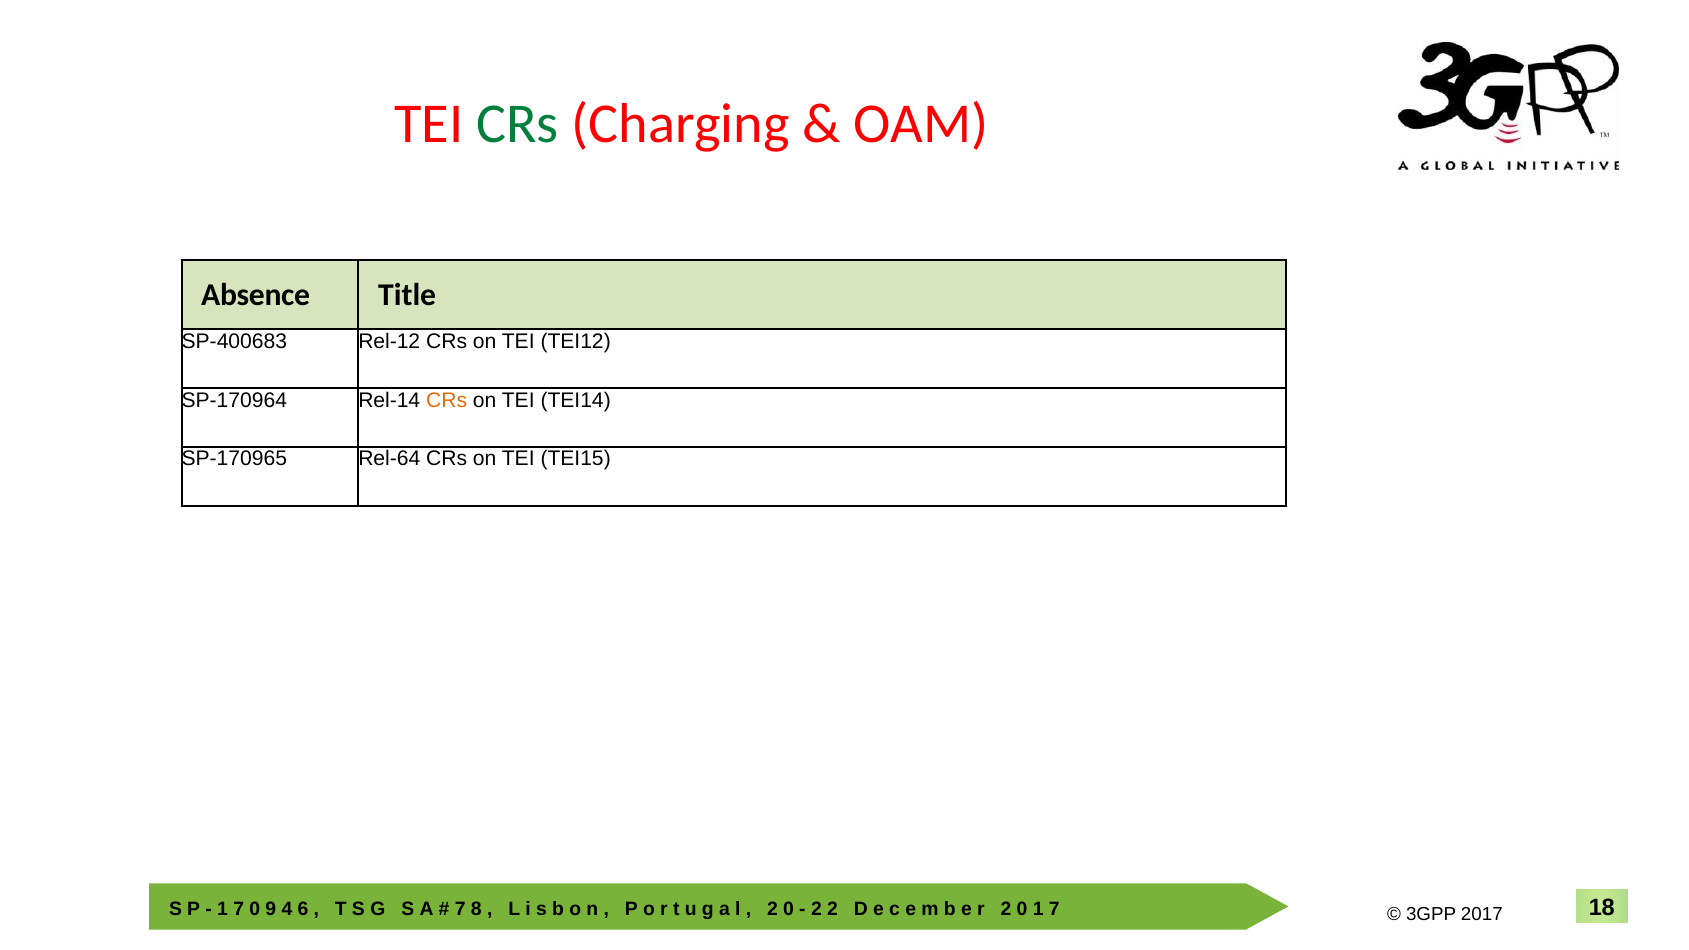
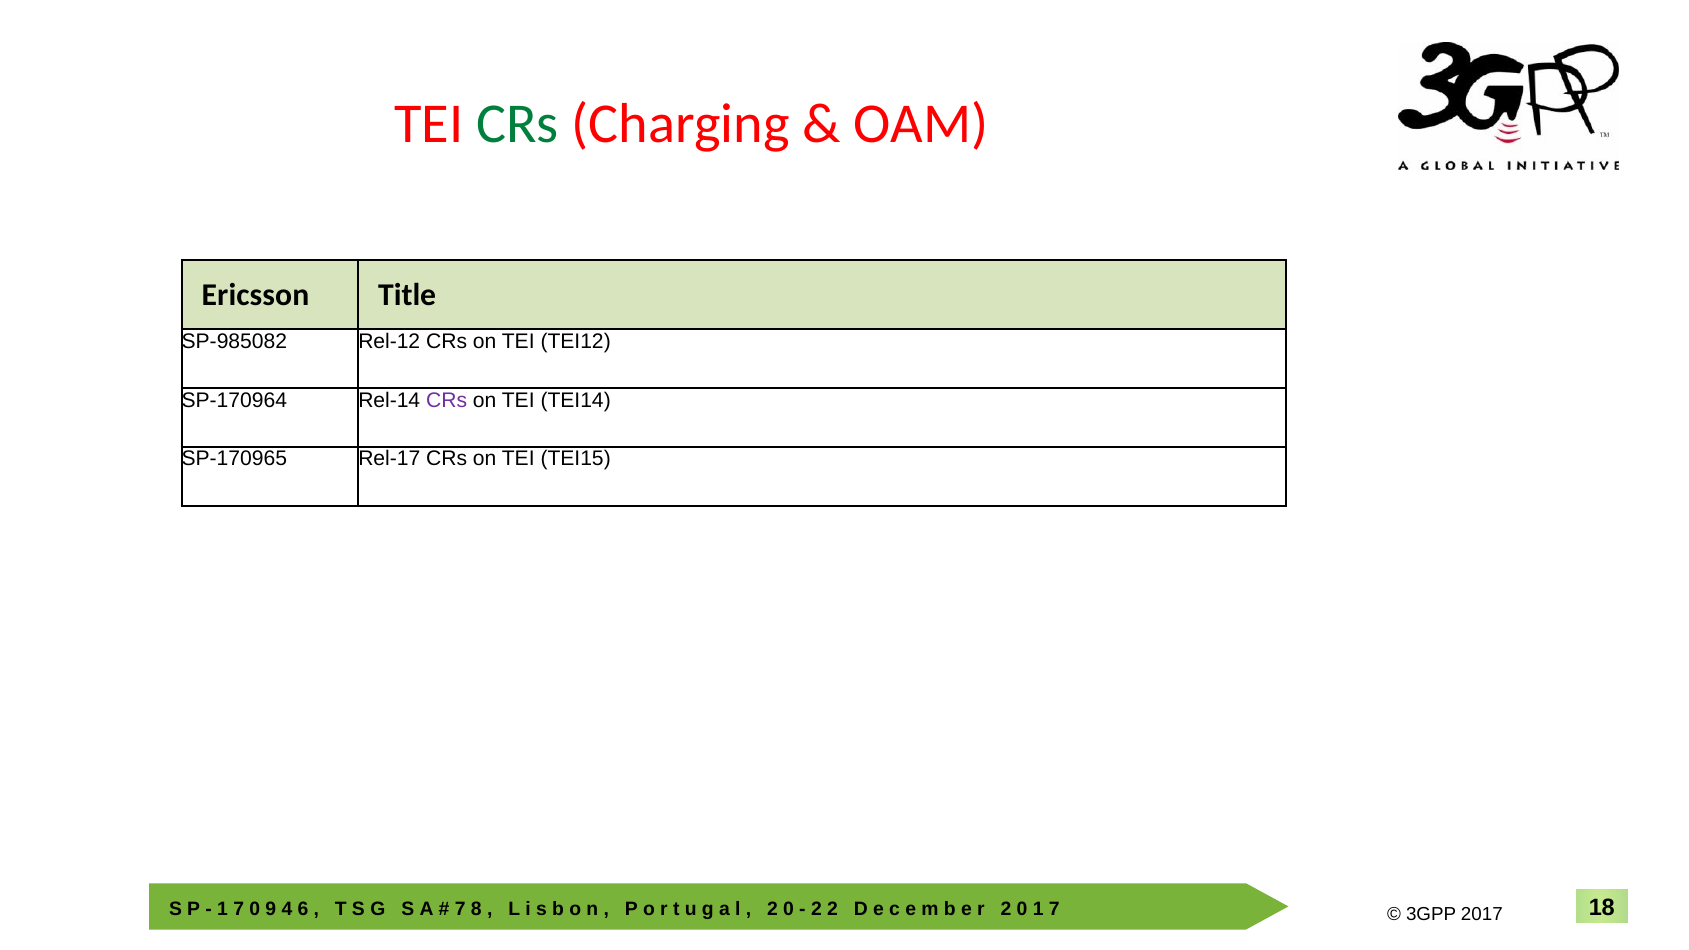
Absence: Absence -> Ericsson
SP-400683: SP-400683 -> SP-985082
CRs at (447, 400) colour: orange -> purple
Rel-64: Rel-64 -> Rel-17
